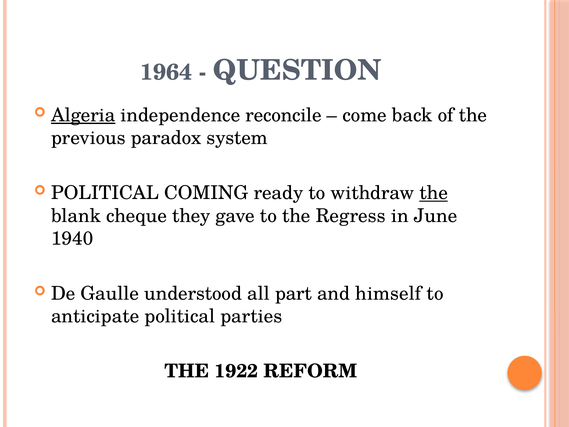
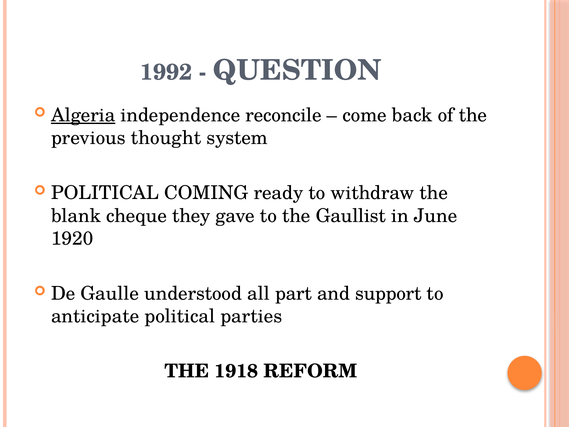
1964: 1964 -> 1992
paradox: paradox -> thought
the at (434, 193) underline: present -> none
Regress: Regress -> Gaullist
1940: 1940 -> 1920
himself: himself -> support
1922: 1922 -> 1918
